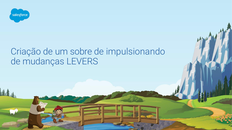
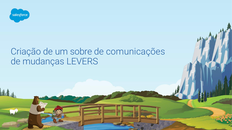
impulsionando: impulsionando -> comunicações
